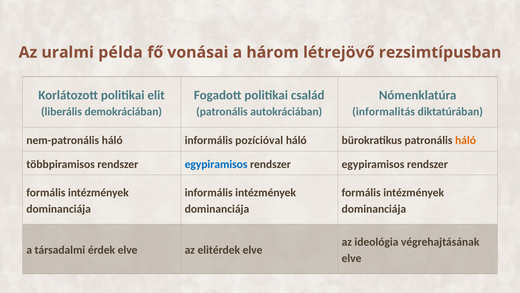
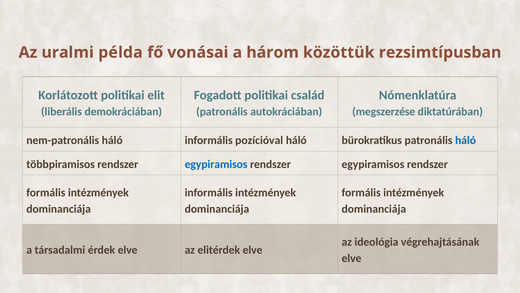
létrejövő: létrejövő -> közöttük
informalitás: informalitás -> megszerzése
háló at (466, 140) colour: orange -> blue
